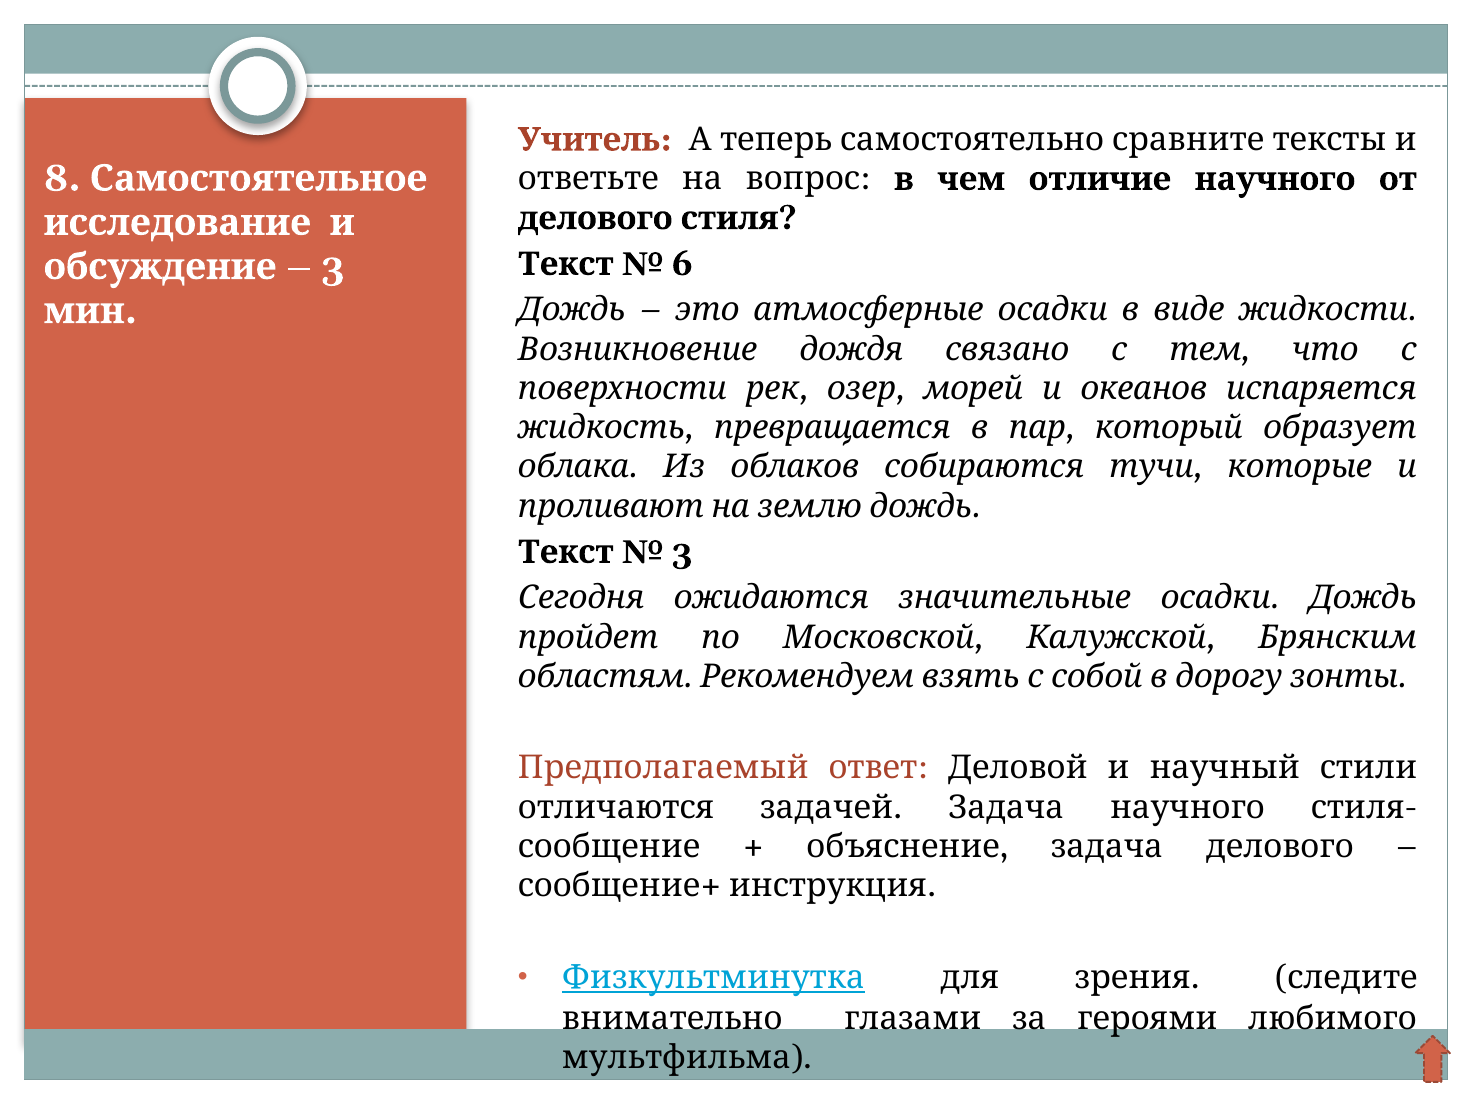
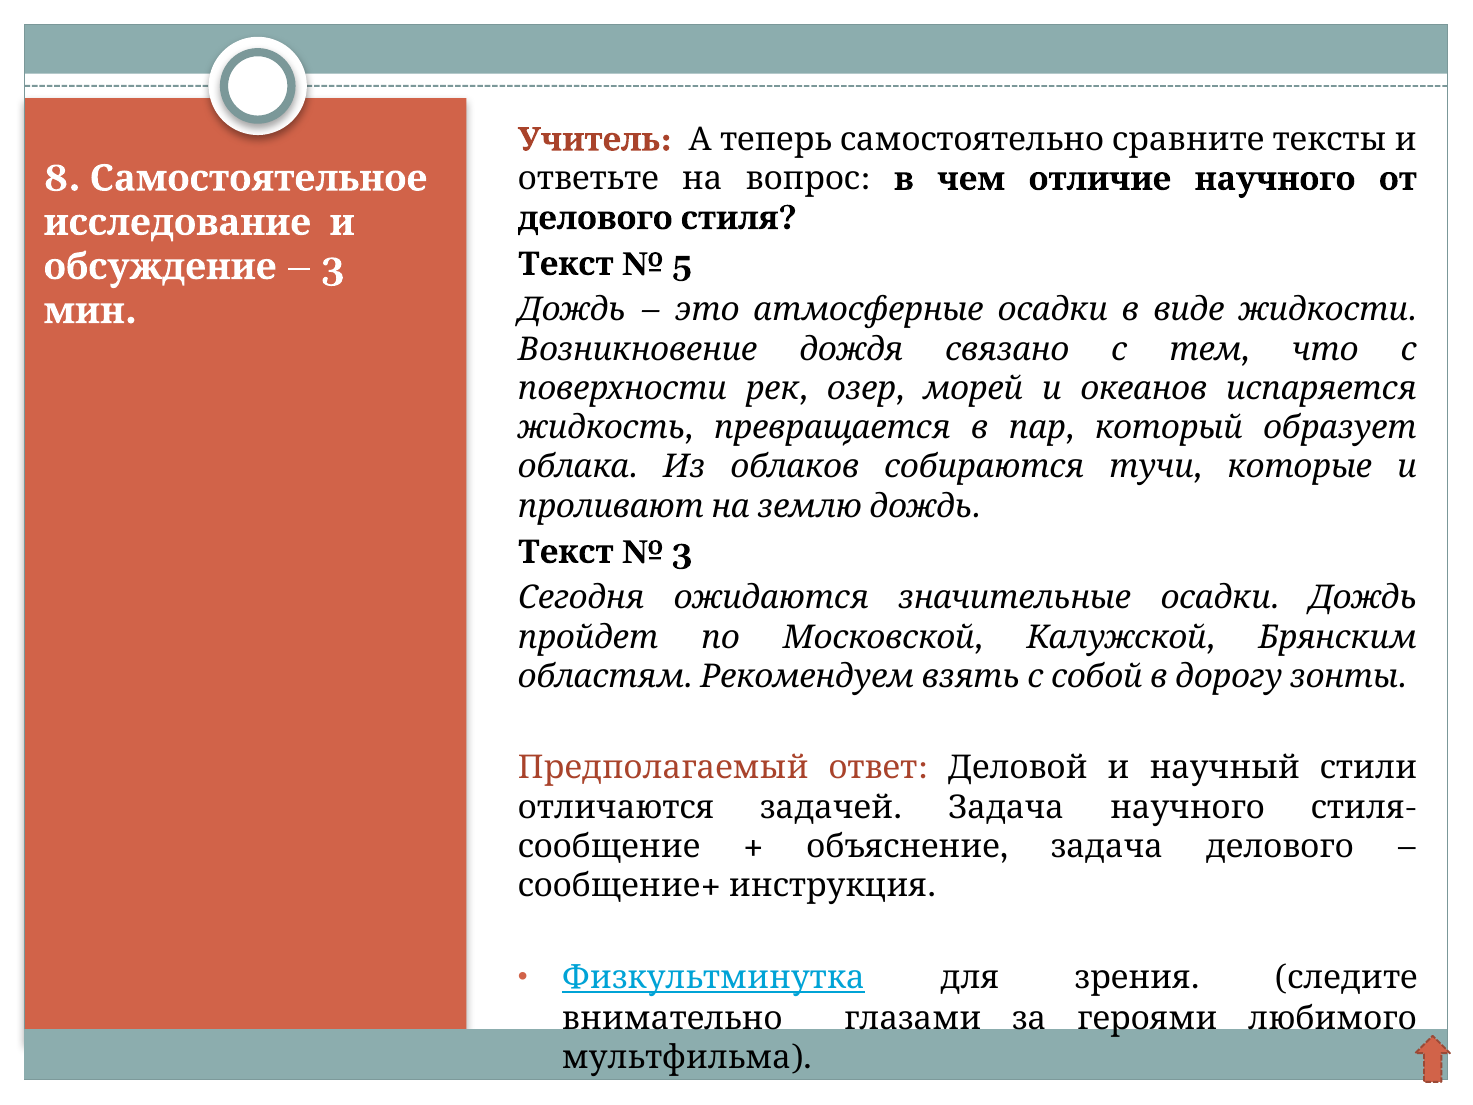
6: 6 -> 5
